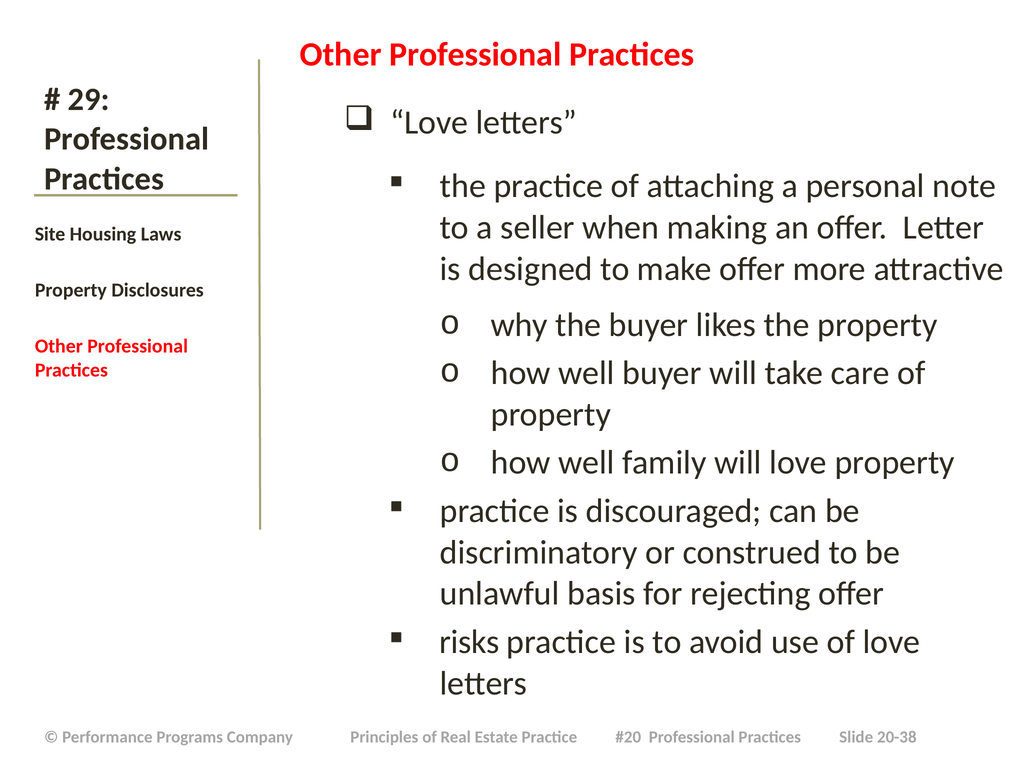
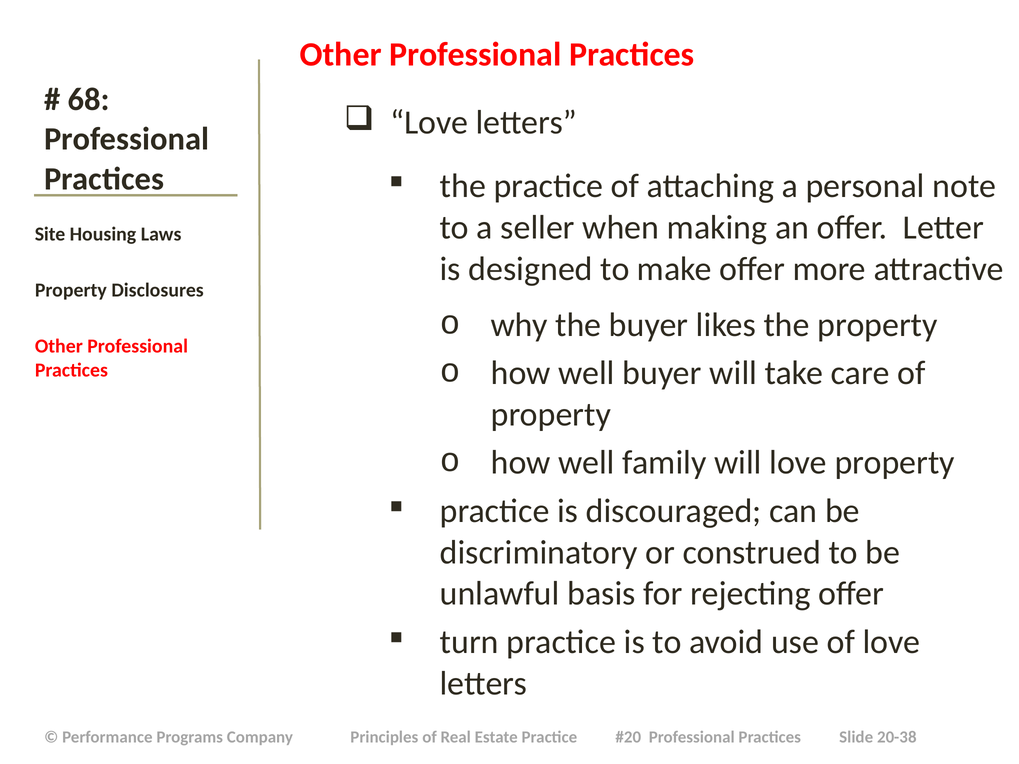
29: 29 -> 68
risks: risks -> turn
